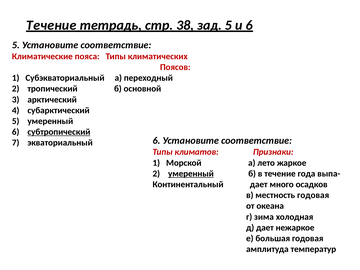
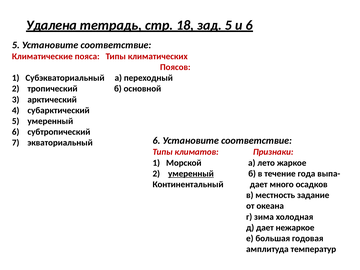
Течение at (51, 25): Течение -> Удалена
38: 38 -> 18
субтропический underline: present -> none
местность годовая: годовая -> задание
